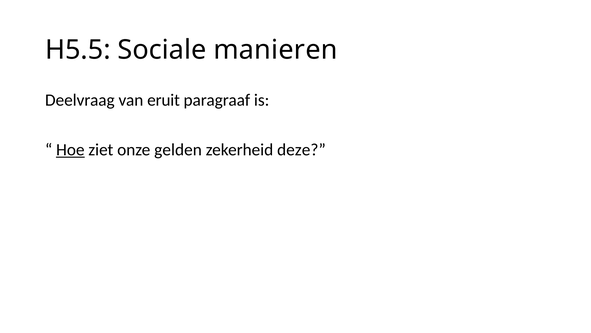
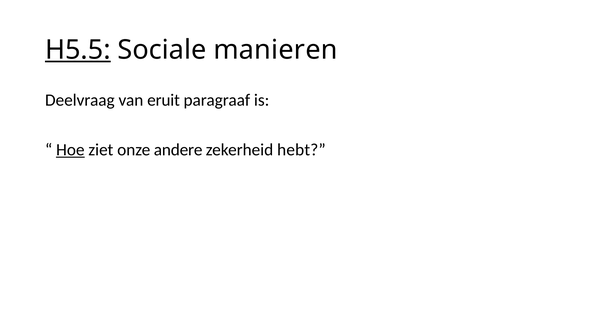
H5.5 underline: none -> present
gelden: gelden -> andere
deze: deze -> hebt
